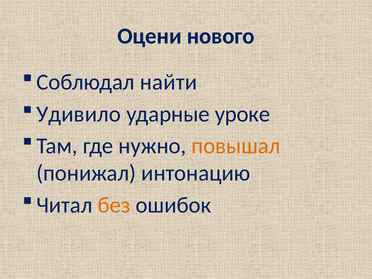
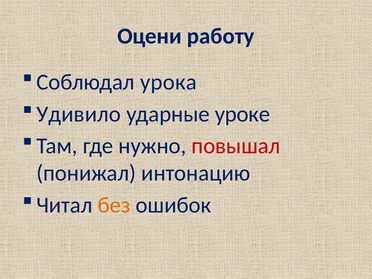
нового: нового -> работу
найти: найти -> урока
повышал colour: orange -> red
